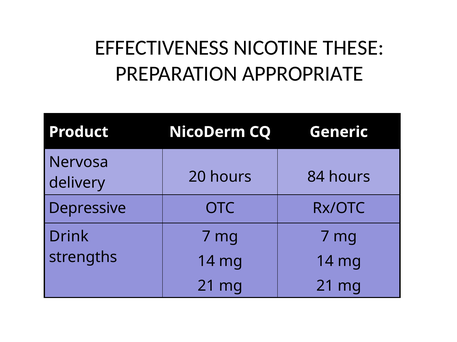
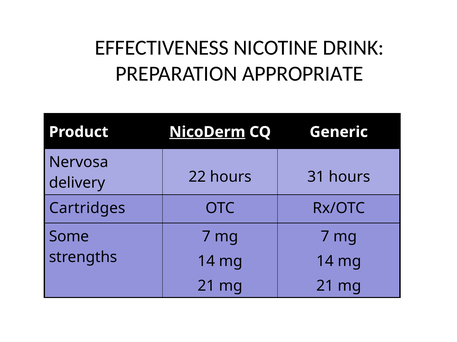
THESE: THESE -> DRINK
NicoDerm underline: none -> present
20: 20 -> 22
84: 84 -> 31
Depressive: Depressive -> Cartridges
Drink: Drink -> Some
